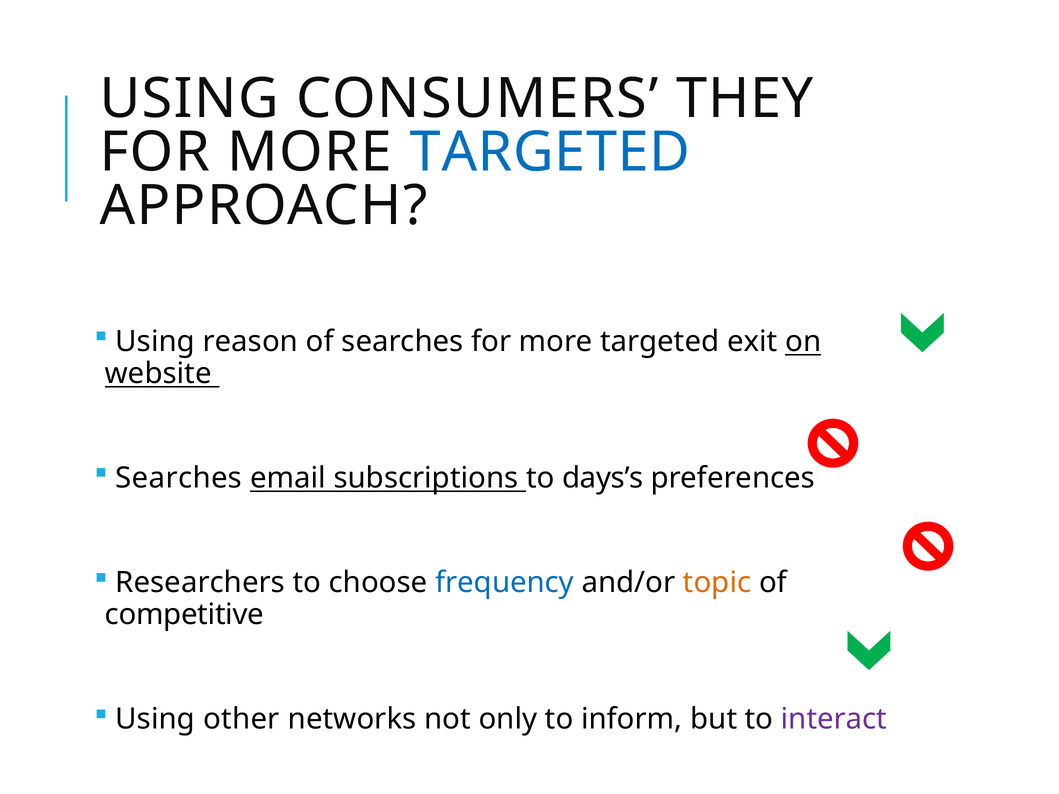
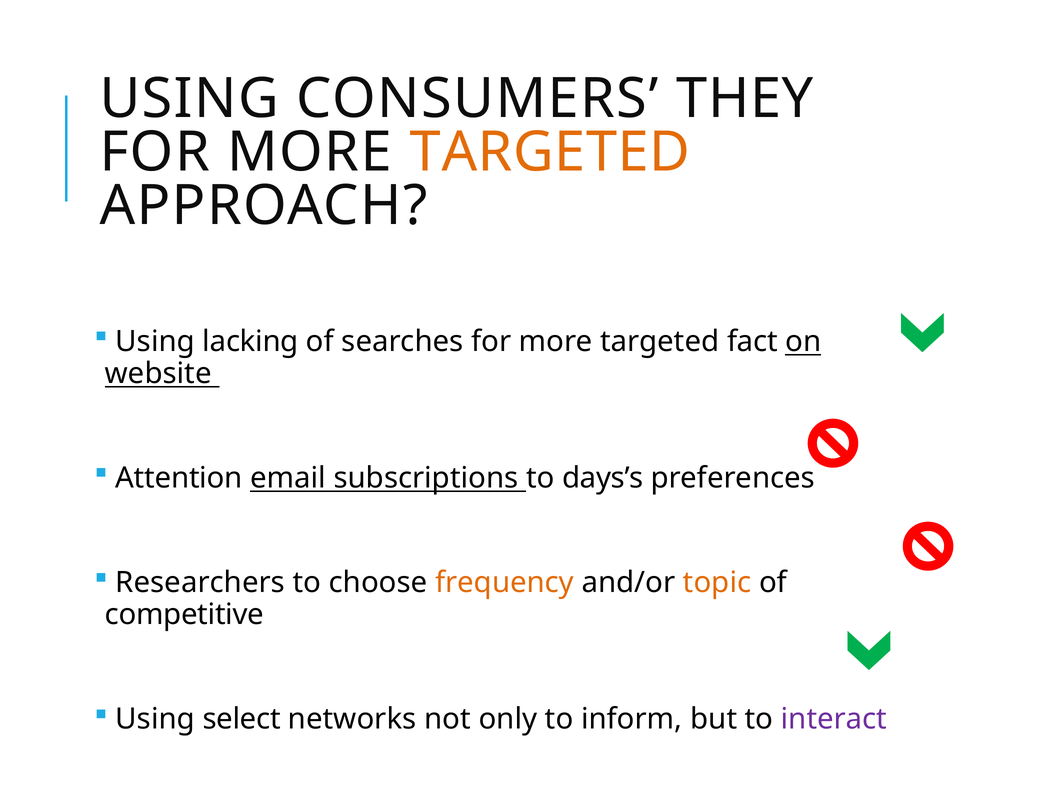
TARGETED at (550, 152) colour: blue -> orange
reason: reason -> lacking
exit: exit -> fact
Searches at (179, 478): Searches -> Attention
frequency colour: blue -> orange
other: other -> select
